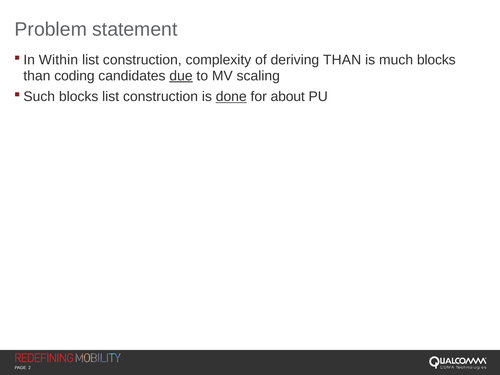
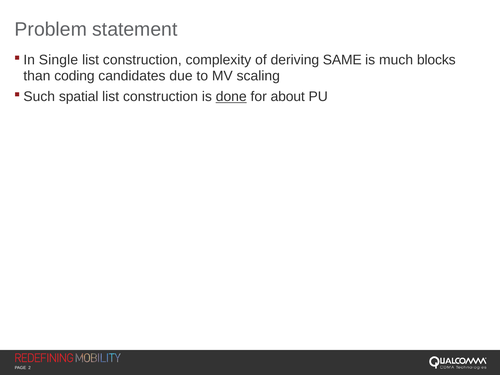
Within: Within -> Single
deriving THAN: THAN -> SAME
due underline: present -> none
blocks at (79, 97): blocks -> spatial
